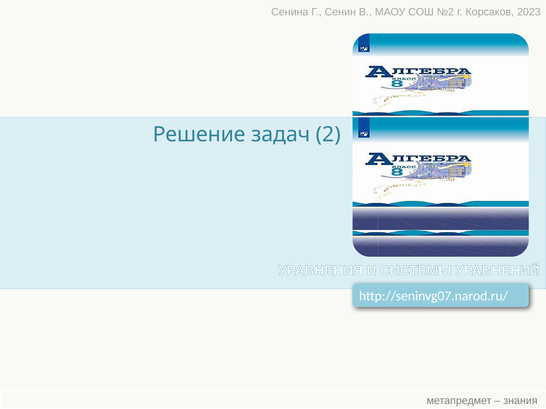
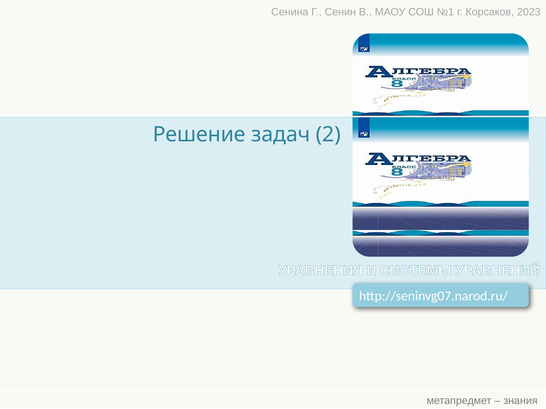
№2: №2 -> №1
